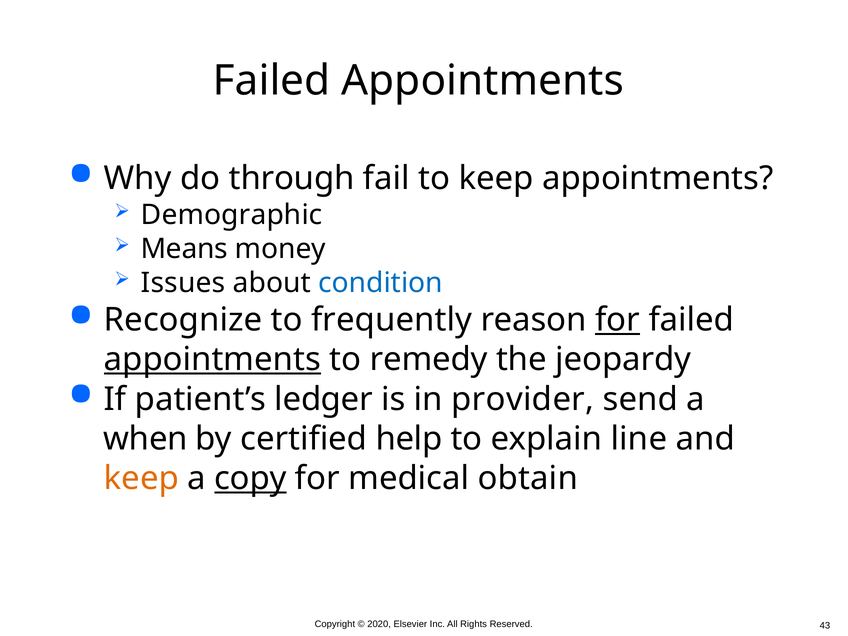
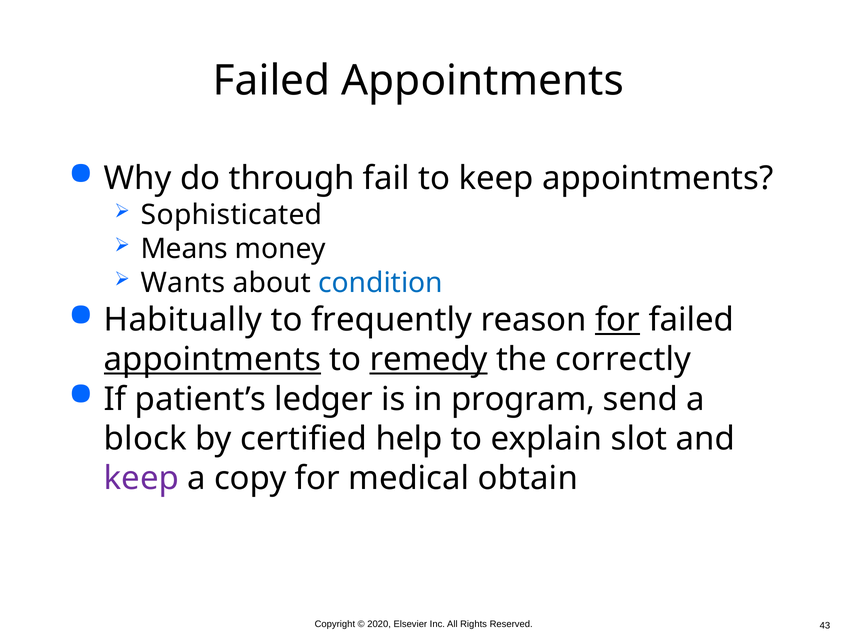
Demographic: Demographic -> Sophisticated
Issues: Issues -> Wants
Recognize: Recognize -> Habitually
remedy underline: none -> present
jeopardy: jeopardy -> correctly
provider: provider -> program
when: when -> block
line: line -> slot
keep at (141, 478) colour: orange -> purple
copy underline: present -> none
